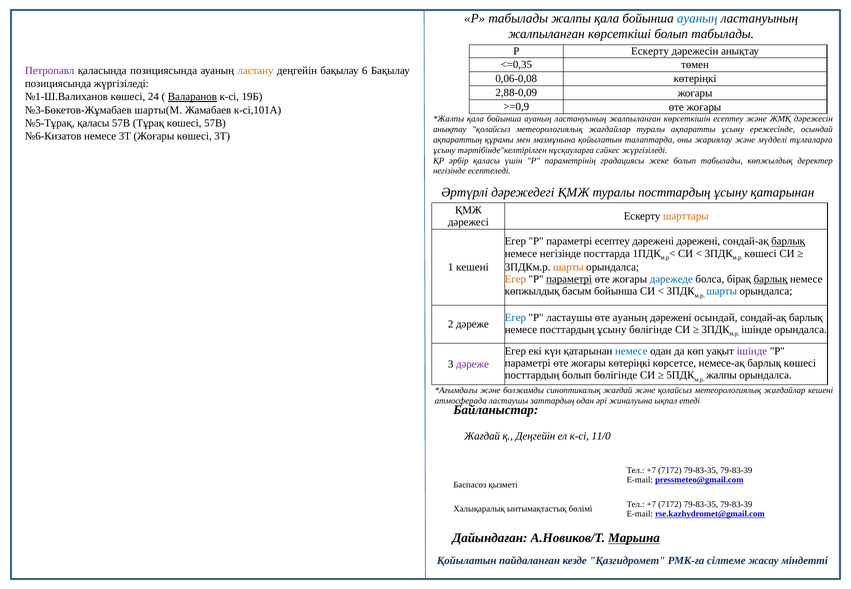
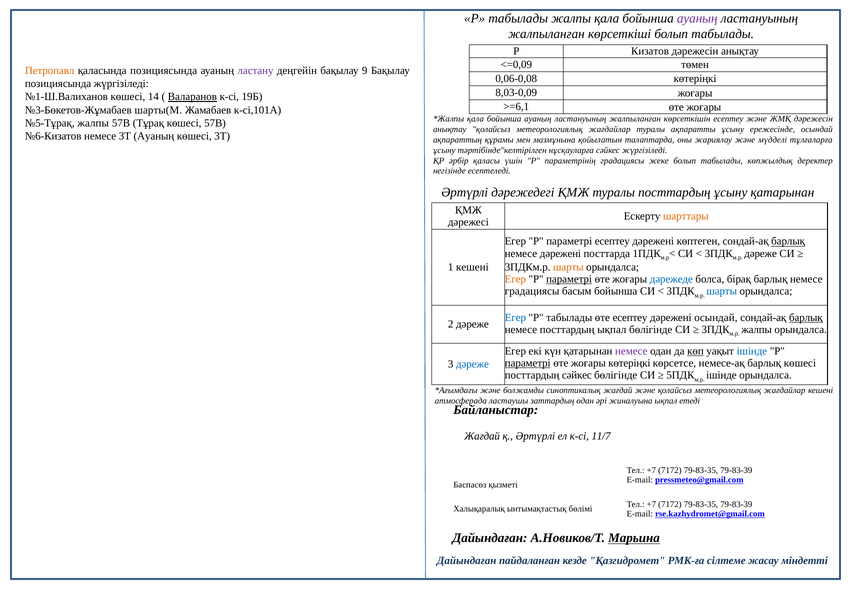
ауаның at (697, 18) colour: blue -> purple
Р Ескерту: Ескерту -> Кизатов
<=0,35: <=0,35 -> <=0,09
Петропавл colour: purple -> orange
ластану colour: orange -> purple
6: 6 -> 9
2,88-0,09: 2,88-0,09 -> 8,03-0,09
24: 24 -> 14
>=0,9: >=0,9 -> >=6,1
№5-Тұрақ қаласы: қаласы -> жалпы
3Т Жоғары: Жоғары -> Ауаның
дәрежені дәрежені: дәрежені -> көптеген
немесе негізінде: негізінде -> дәрежені
көшесі at (761, 253): көшесі -> дәреже
барлық at (771, 279) underline: present -> none
көпжылдық at (532, 291): көпжылдық -> градациясы
ластаушы at (569, 318): ластаушы -> табылады
өте ауаның: ауаның -> есептеу
барлық at (806, 318) underline: none -> present
немесе посттардың ұсыну: ұсыну -> ықпал
ішінде at (757, 330): ішінде -> жалпы
немесе at (631, 351) colour: blue -> purple
көп underline: none -> present
ішінде at (752, 351) colour: purple -> blue
параметрі at (528, 363) underline: none -> present
дәреже at (472, 364) colour: purple -> blue
посттардың болып: болып -> сәйкес
жалпы at (721, 375): жалпы -> ішінде
қ Деңгейін: Деңгейін -> Әртүрлі
11/0: 11/0 -> 11/7
Қойылатын at (467, 561): Қойылатын -> Дайындаған
